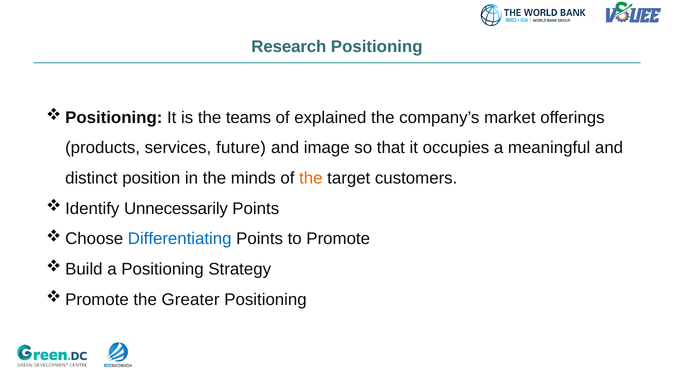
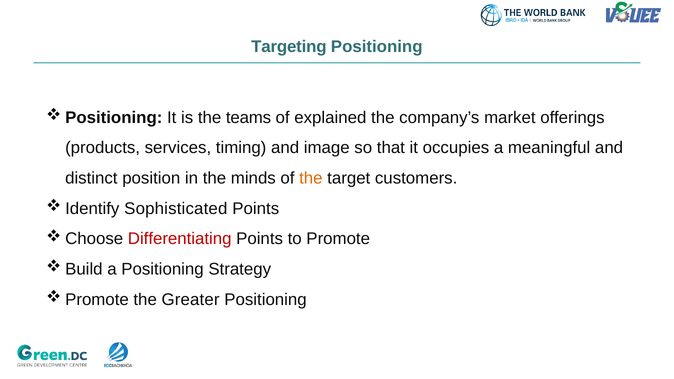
Research: Research -> Targeting
future: future -> timing
Unnecessarily: Unnecessarily -> Sophisticated
Differentiating colour: blue -> red
